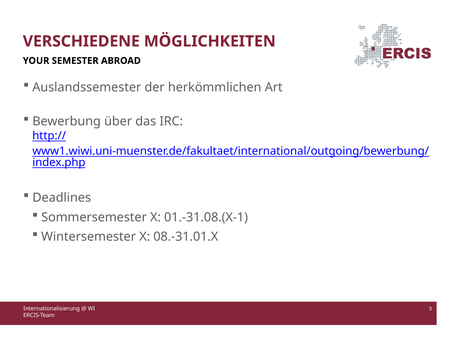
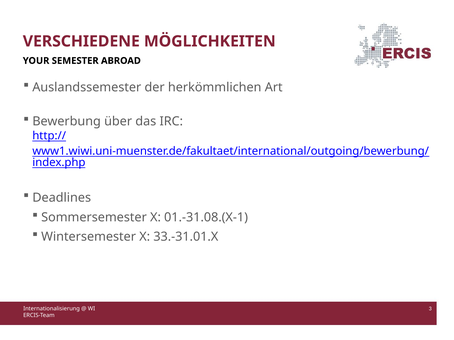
08.-31.01.X: 08.-31.01.X -> 33.-31.01.X
